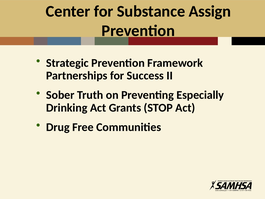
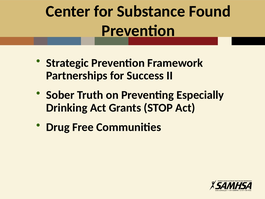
Assign: Assign -> Found
